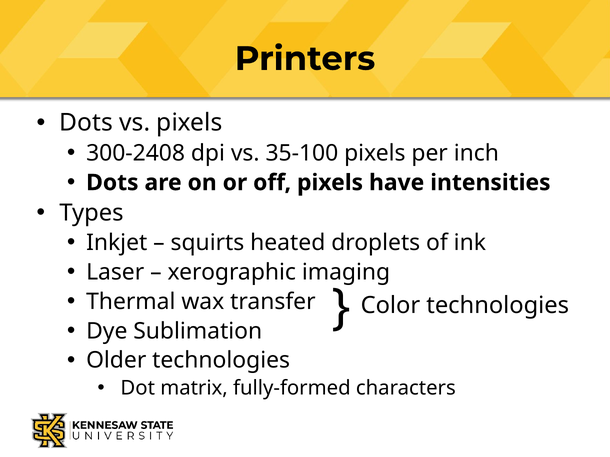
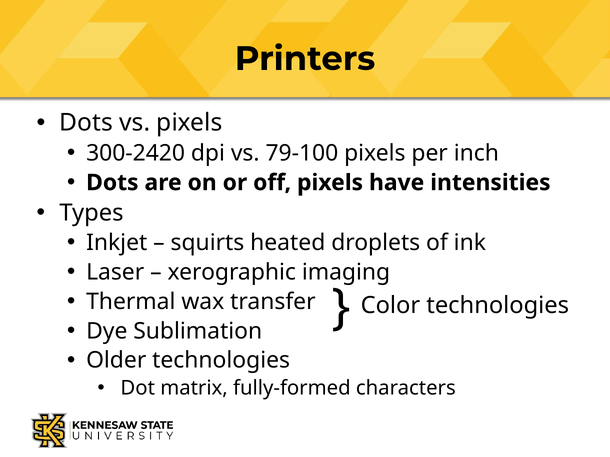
300-2408: 300-2408 -> 300-2420
35-100: 35-100 -> 79-100
